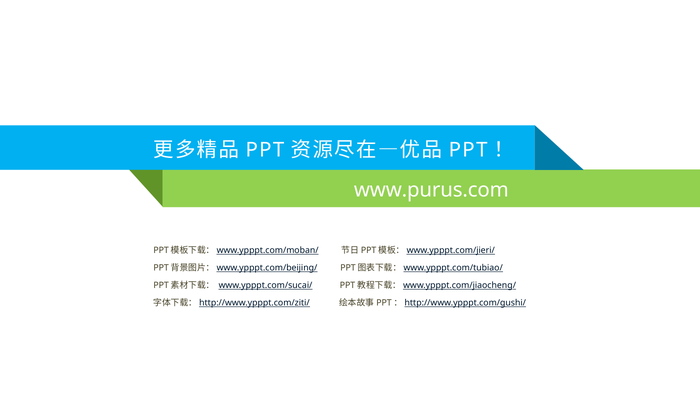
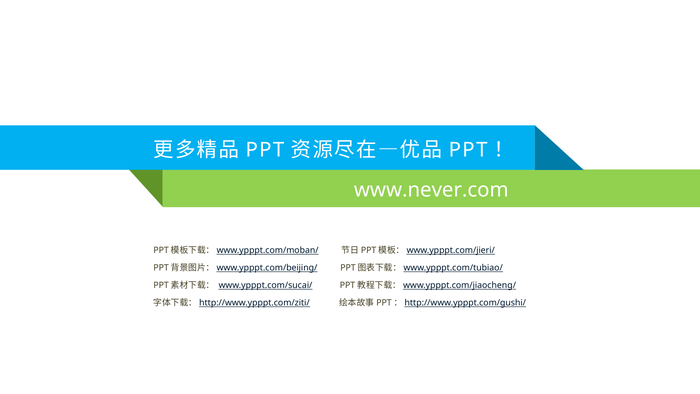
www.purus.com: www.purus.com -> www.never.com
